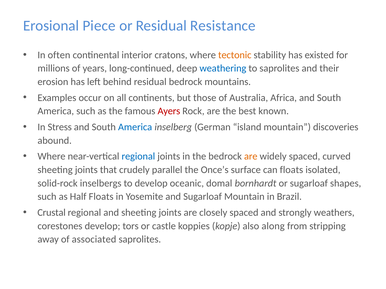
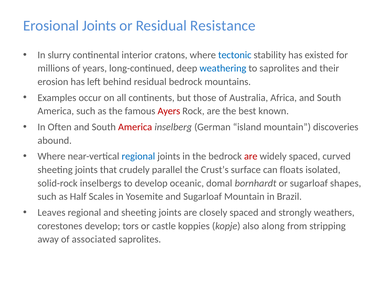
Erosional Piece: Piece -> Joints
often: often -> slurry
tectonic colour: orange -> blue
Stress: Stress -> Often
America at (135, 127) colour: blue -> red
are at (251, 157) colour: orange -> red
Once’s: Once’s -> Crust’s
Half Floats: Floats -> Scales
Crustal: Crustal -> Leaves
